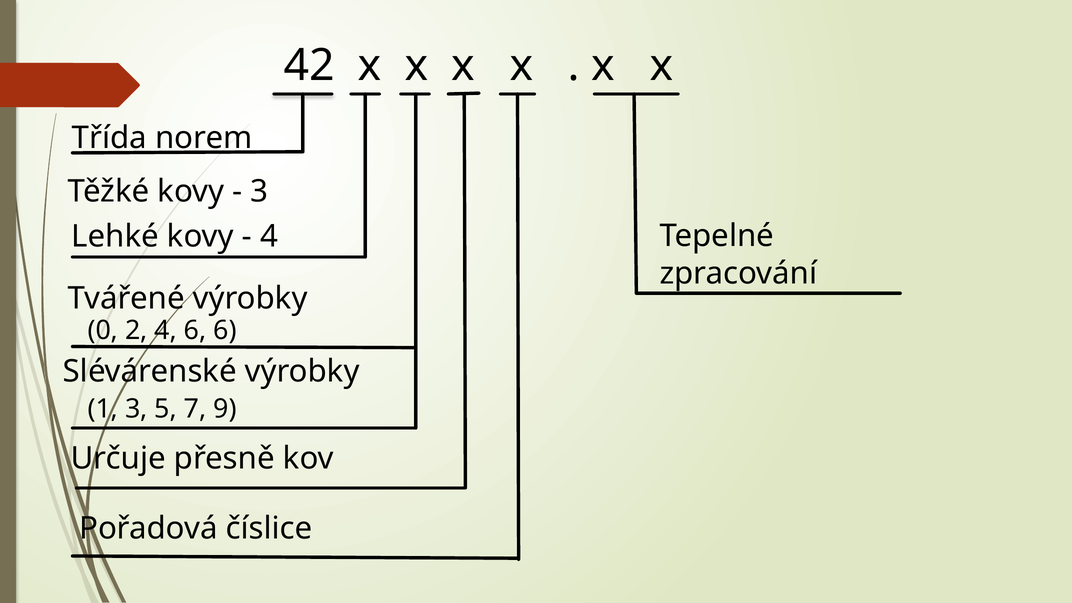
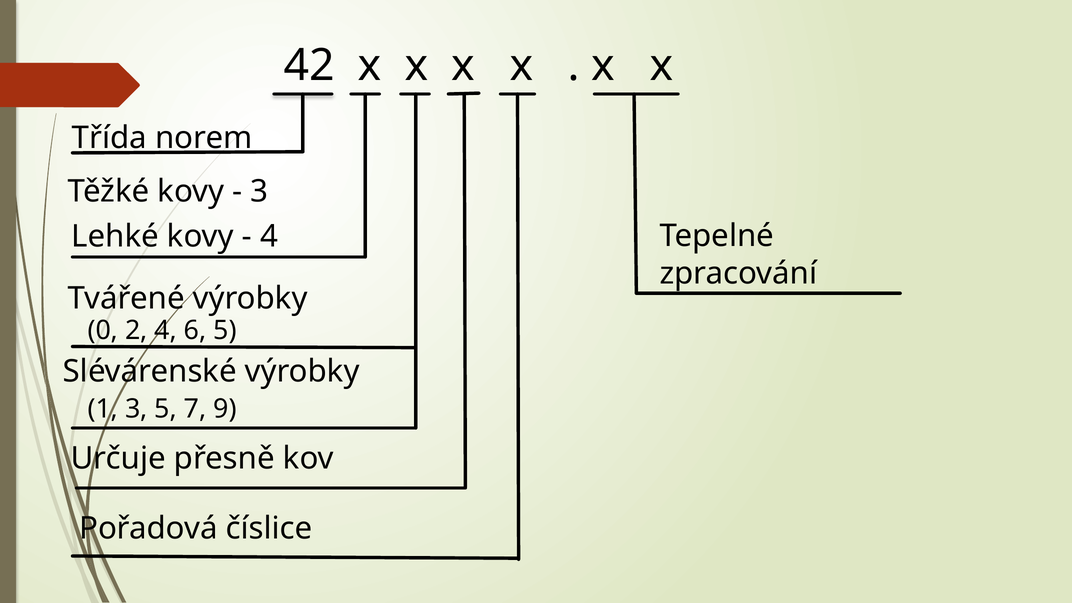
6 6: 6 -> 5
